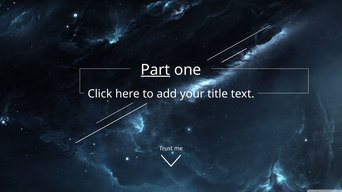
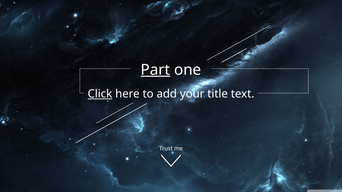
Click underline: none -> present
